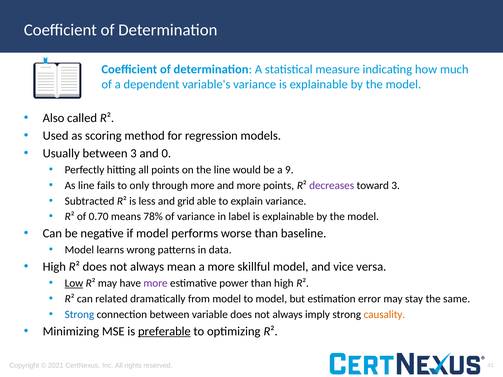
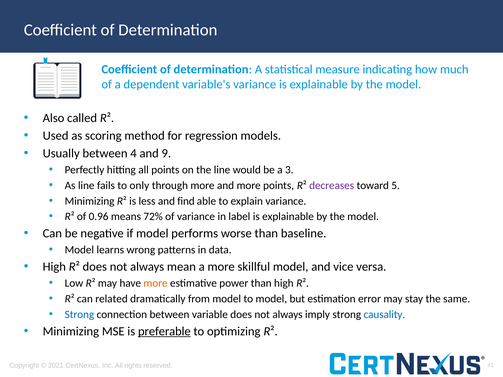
between 3: 3 -> 4
0: 0 -> 9
9: 9 -> 3
toward 3: 3 -> 5
Subtracted at (90, 201): Subtracted -> Minimizing
grid: grid -> find
0.70: 0.70 -> 0.96
78%: 78% -> 72%
Low underline: present -> none
more at (156, 283) colour: purple -> orange
causality colour: orange -> blue
